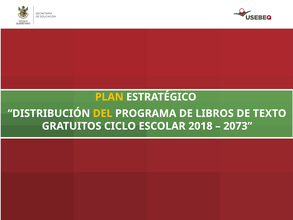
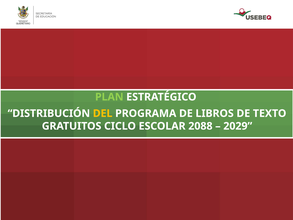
PLAN colour: yellow -> light green
2018: 2018 -> 2088
2073: 2073 -> 2029
